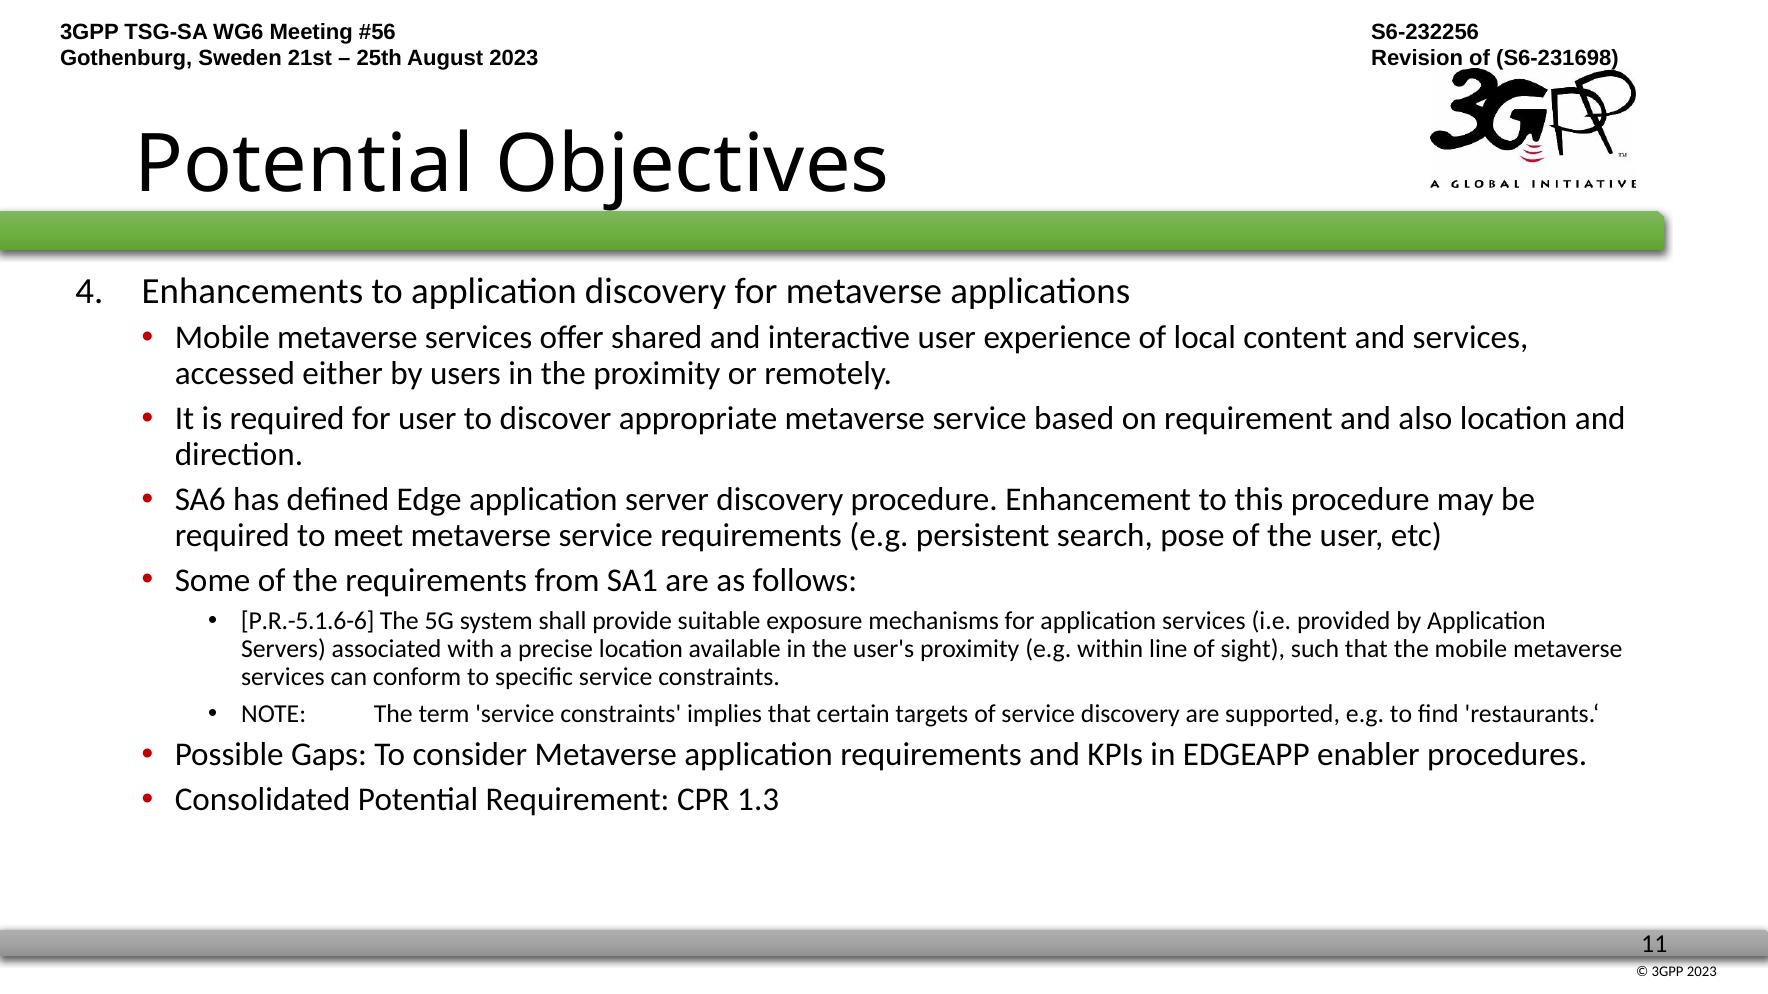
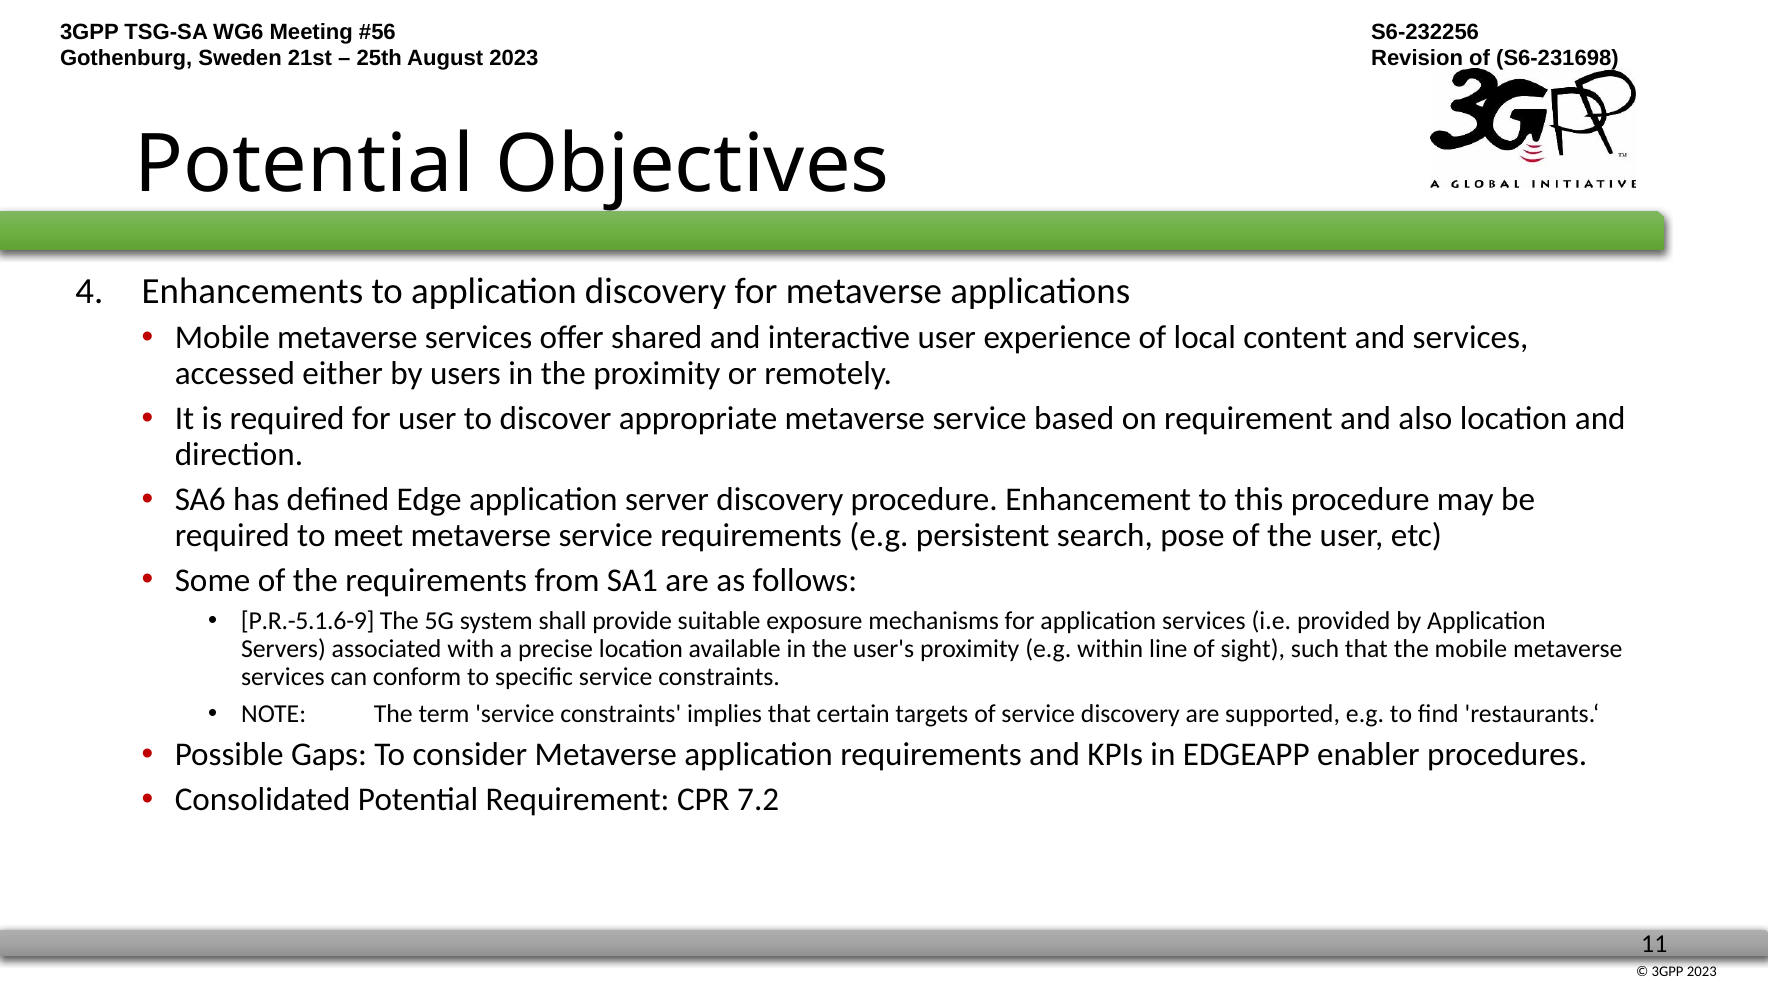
P.R.-5.1.6-6: P.R.-5.1.6-6 -> P.R.-5.1.6-9
1.3: 1.3 -> 7.2
